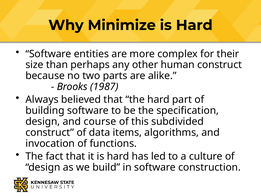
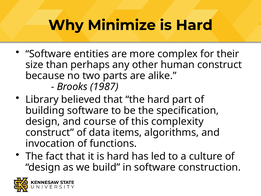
Always: Always -> Library
subdivided: subdivided -> complexity
